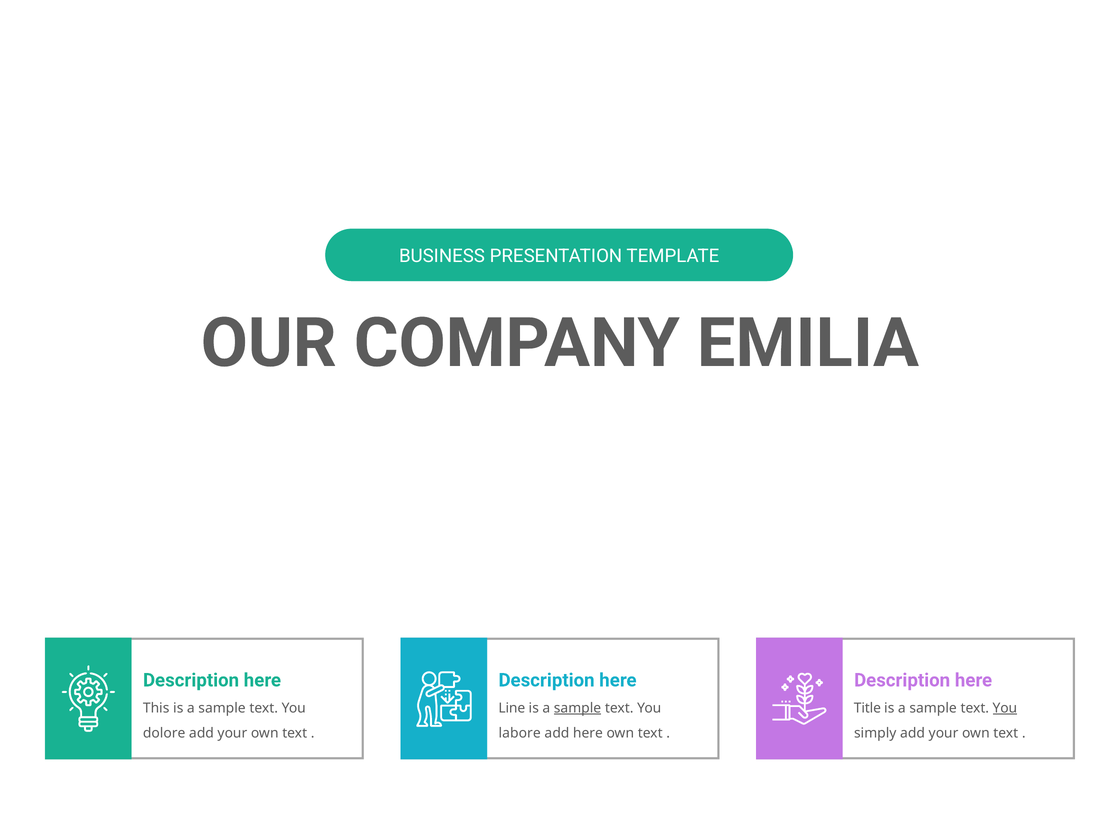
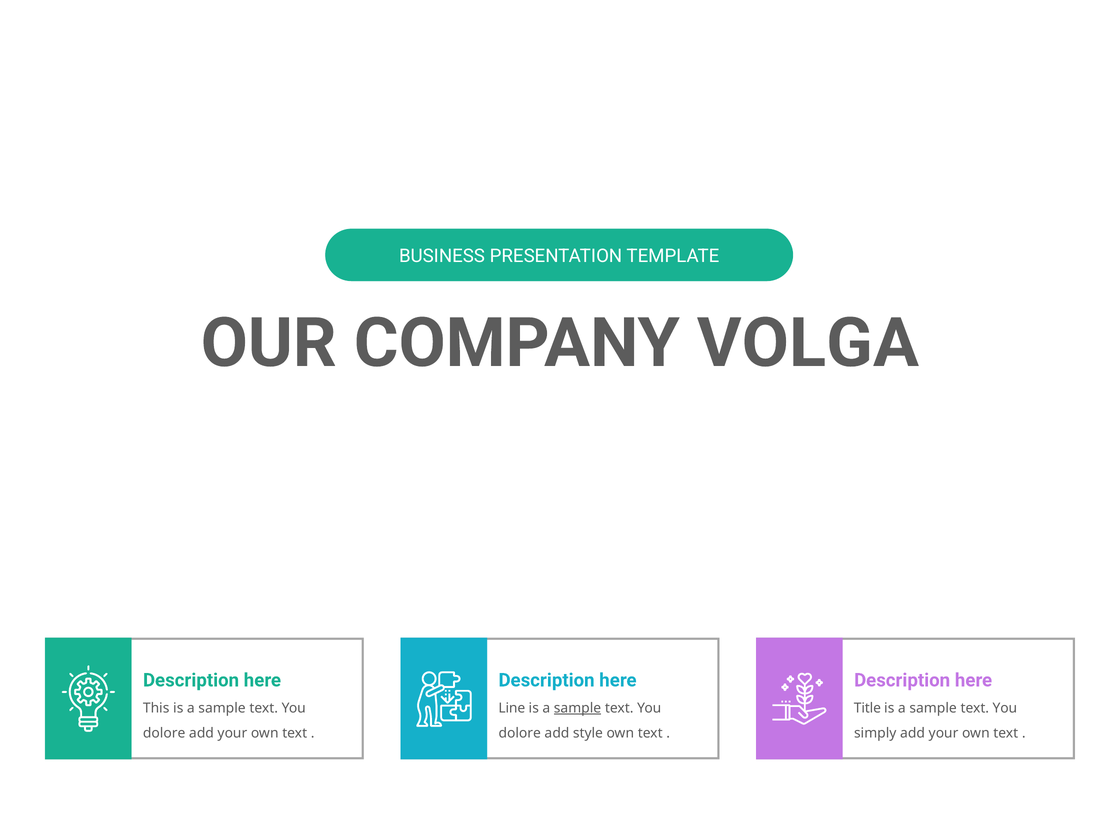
EMILIA: EMILIA -> VOLGA
You at (1005, 708) underline: present -> none
labore at (520, 733): labore -> dolore
add here: here -> style
